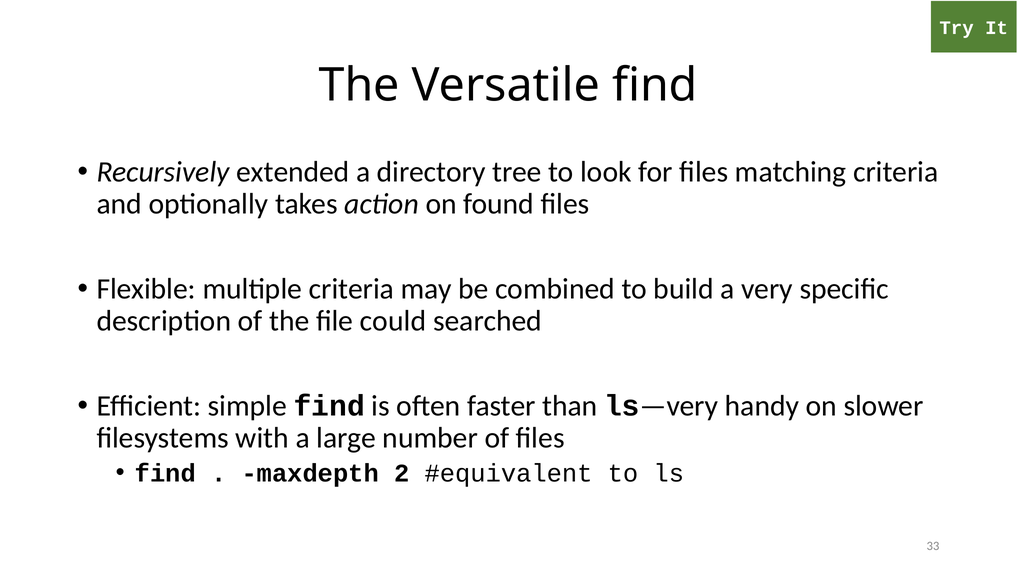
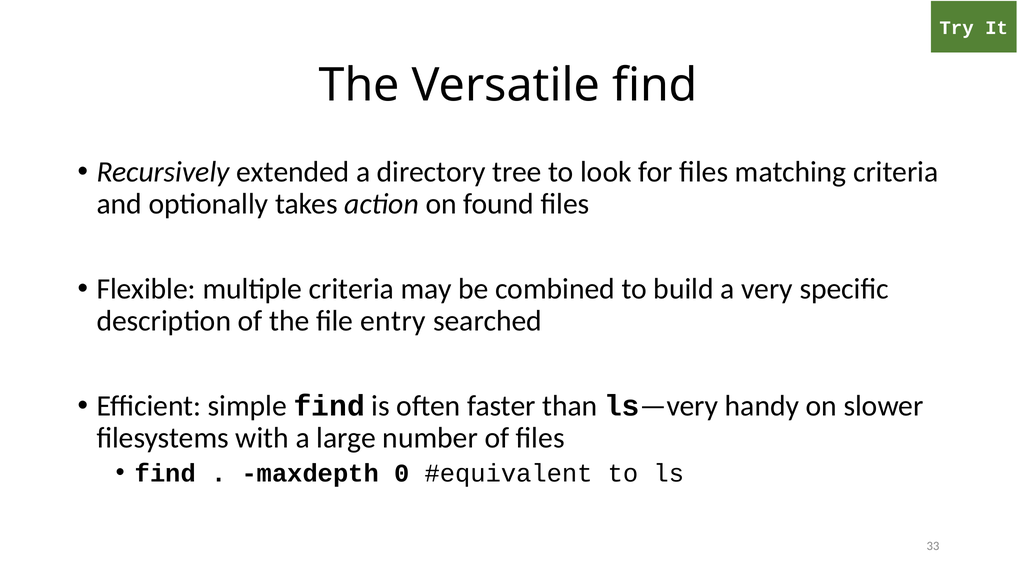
could: could -> entry
2: 2 -> 0
